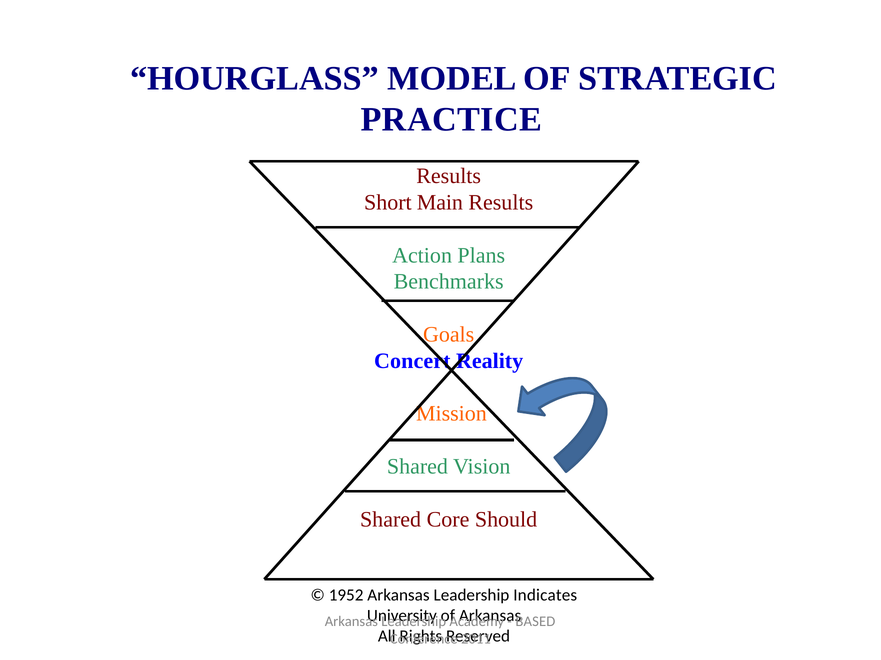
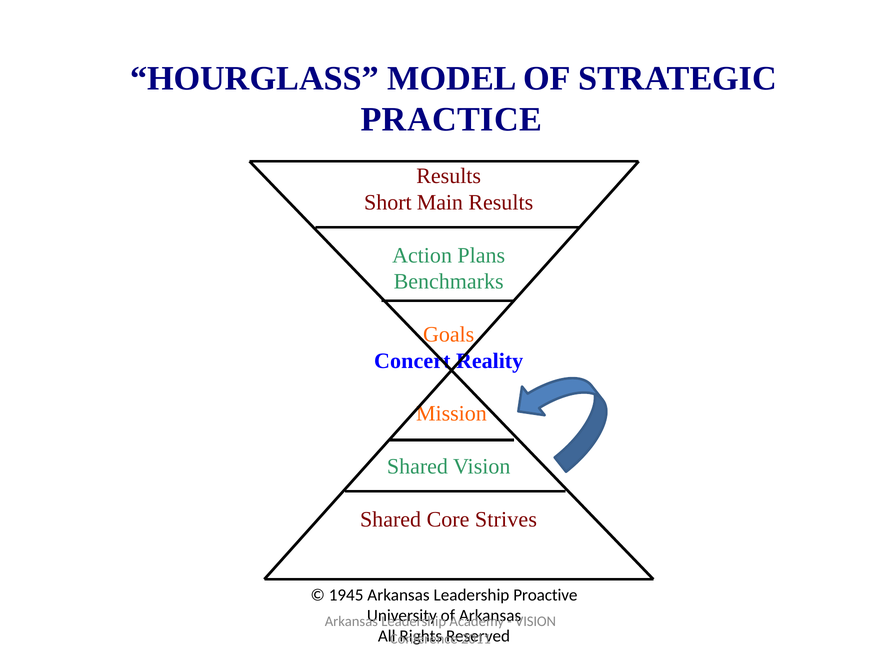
Should: Should -> Strives
1952: 1952 -> 1945
Indicates: Indicates -> Proactive
BASED at (535, 622): BASED -> VISION
